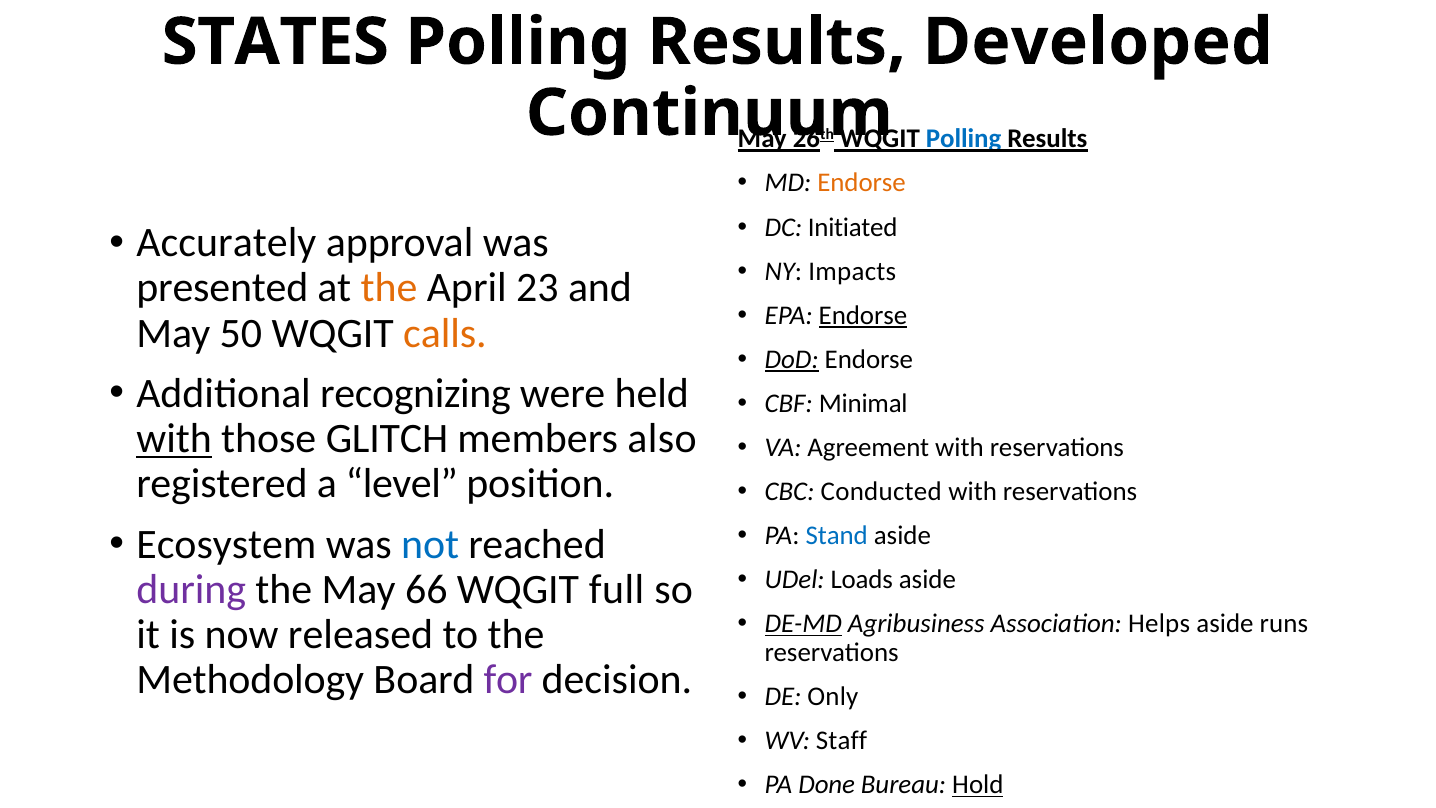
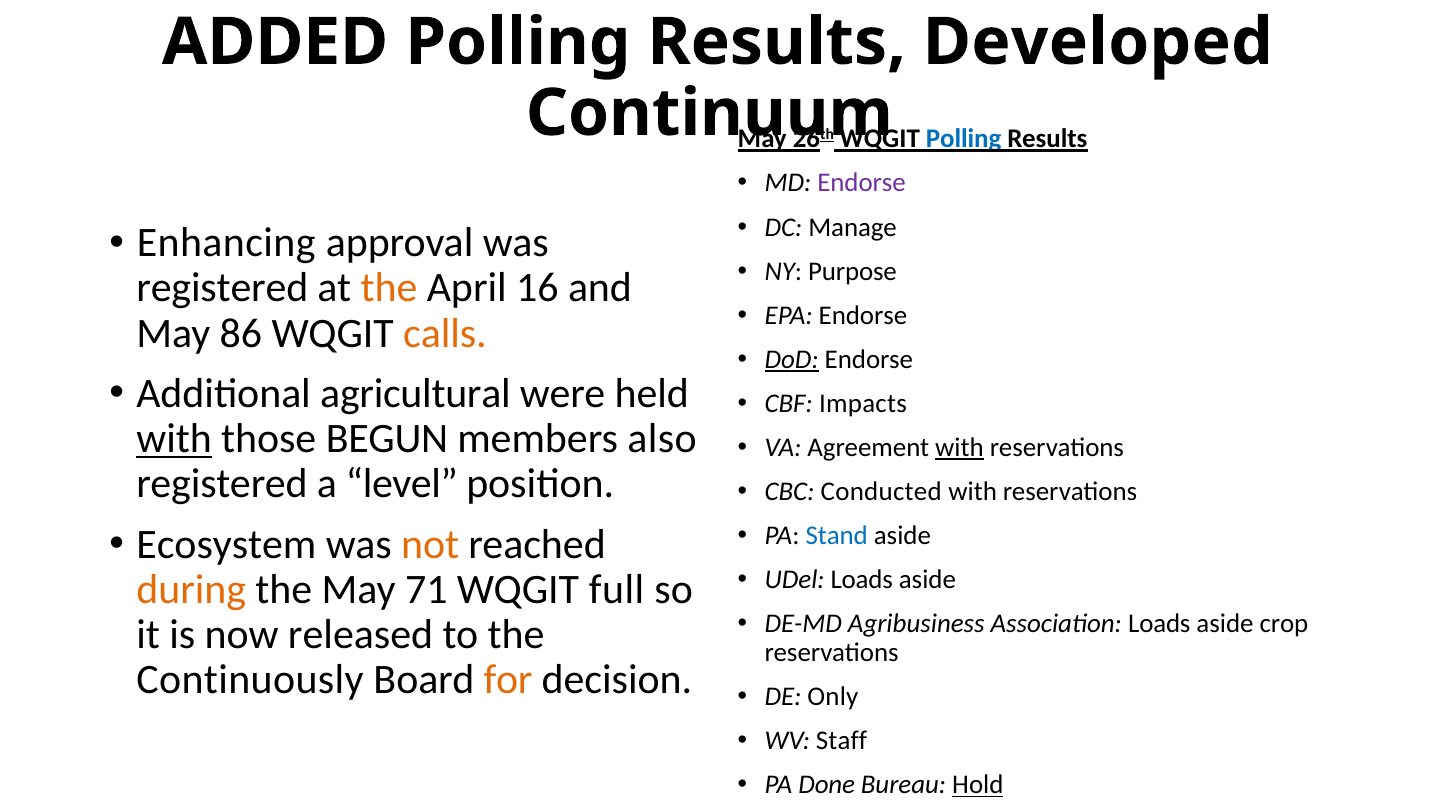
STATES: STATES -> ADDED
Endorse at (862, 183) colour: orange -> purple
Initiated: Initiated -> Manage
Accurately: Accurately -> Enhancing
Impacts: Impacts -> Purpose
presented at (222, 288): presented -> registered
23: 23 -> 16
Endorse at (863, 315) underline: present -> none
50: 50 -> 86
recognizing: recognizing -> agricultural
Minimal: Minimal -> Impacts
GLITCH: GLITCH -> BEGUN
with at (959, 447) underline: none -> present
not colour: blue -> orange
during colour: purple -> orange
66: 66 -> 71
DE-MD underline: present -> none
Association Helps: Helps -> Loads
runs: runs -> crop
Methodology: Methodology -> Continuously
for colour: purple -> orange
